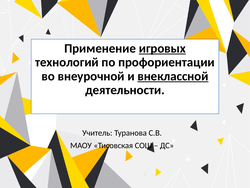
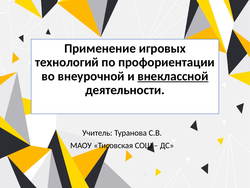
игровых underline: present -> none
